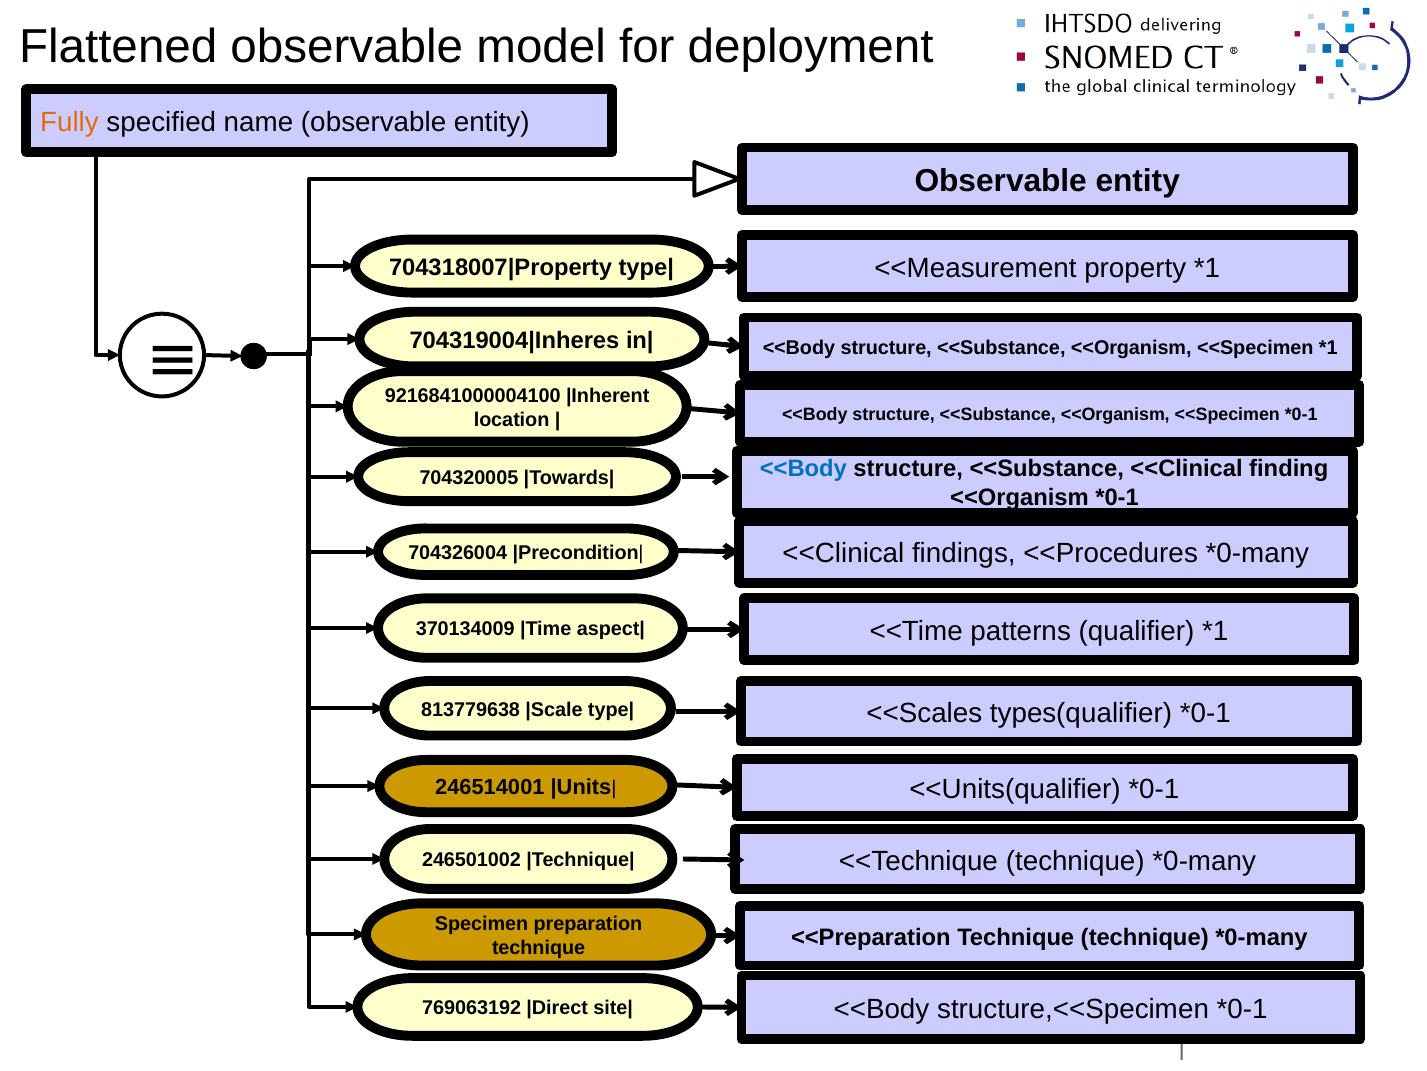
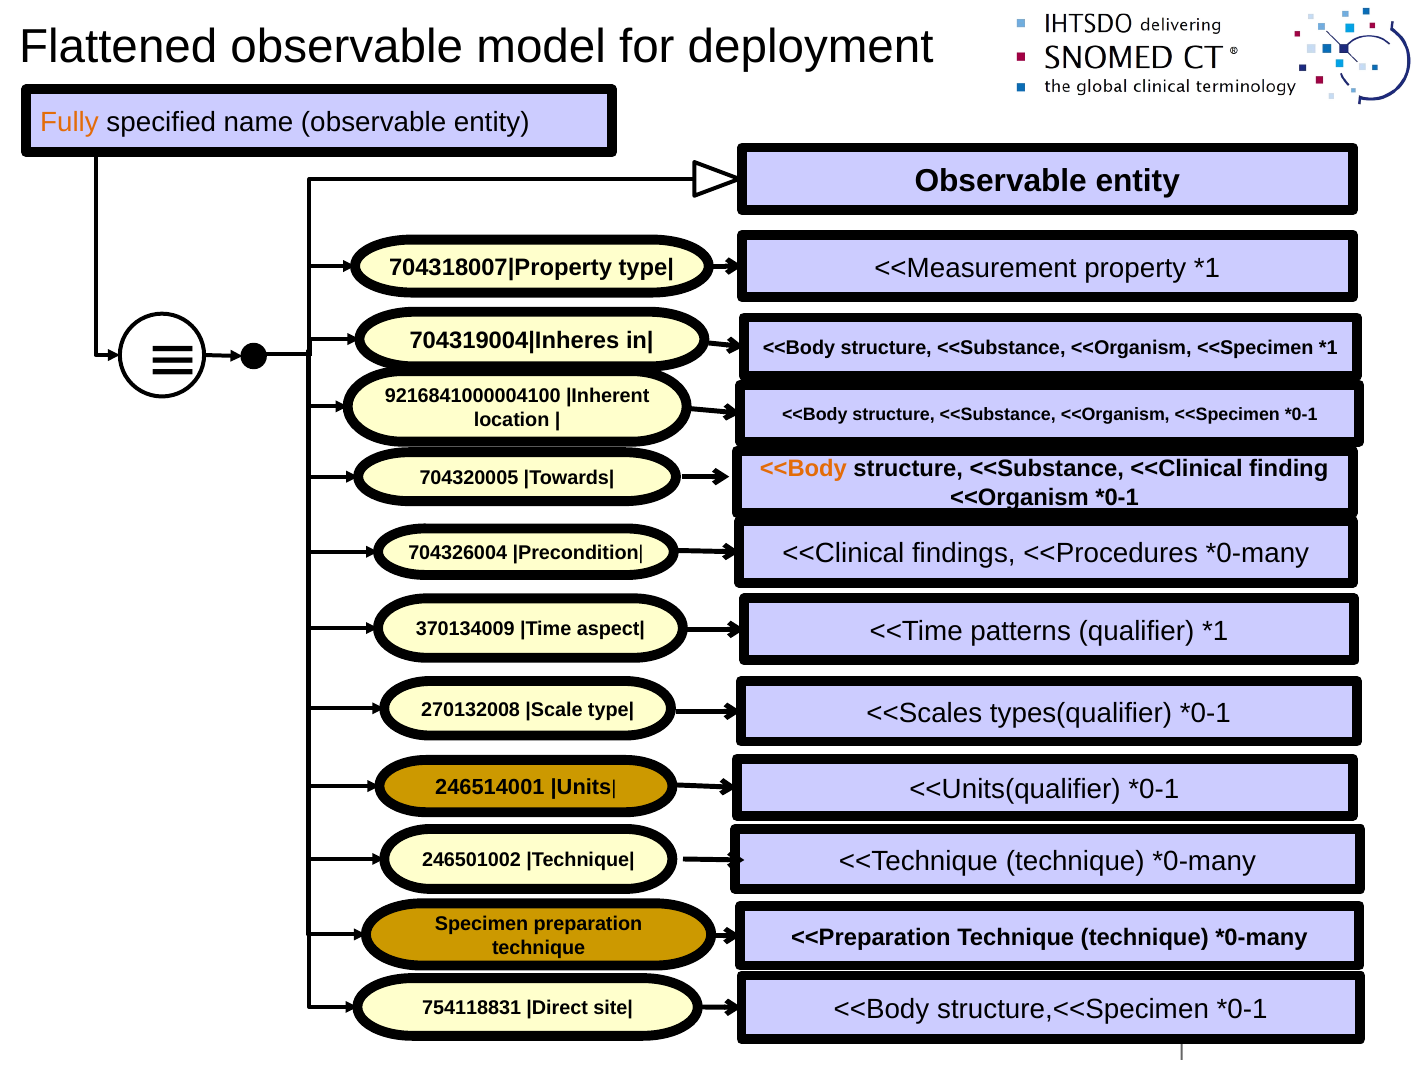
<<Body at (803, 469) colour: blue -> orange
813779638: 813779638 -> 270132008
769063192: 769063192 -> 754118831
